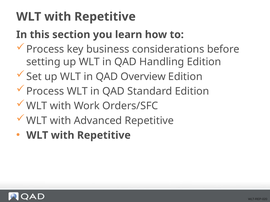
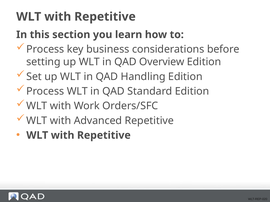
Handling: Handling -> Overview
Overview: Overview -> Handling
